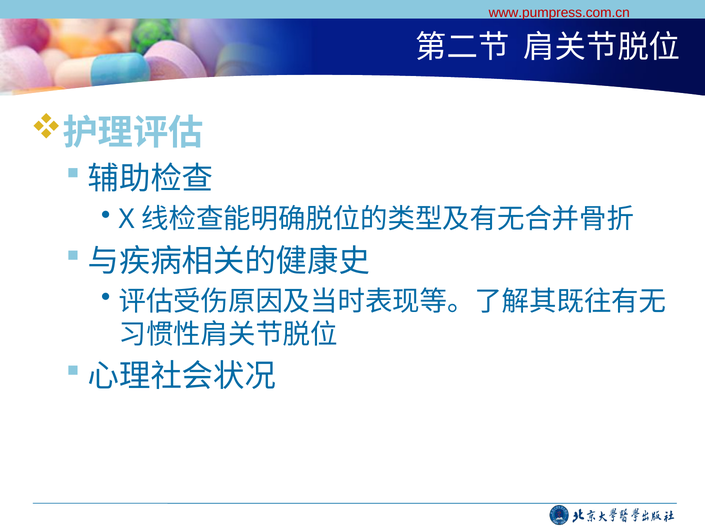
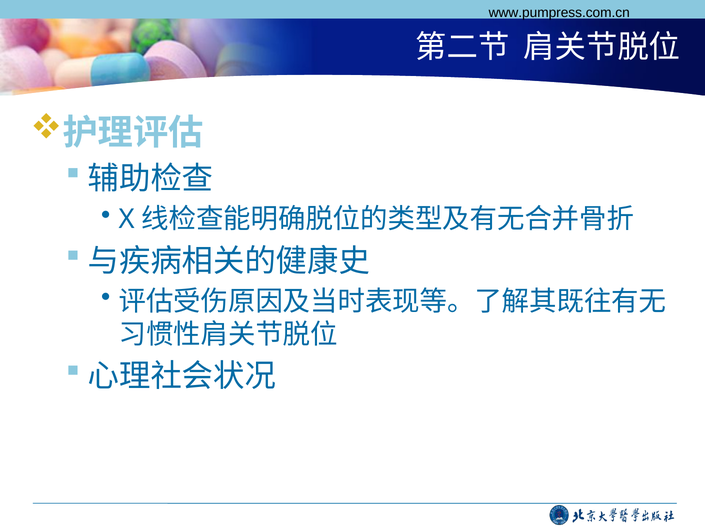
www.pumpress.com.cn colour: red -> black
